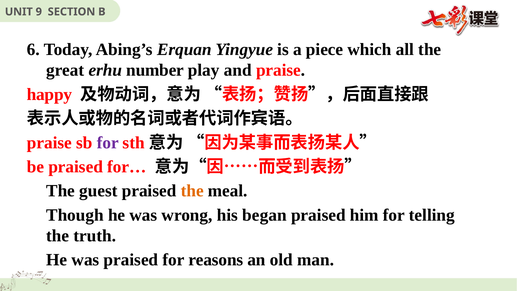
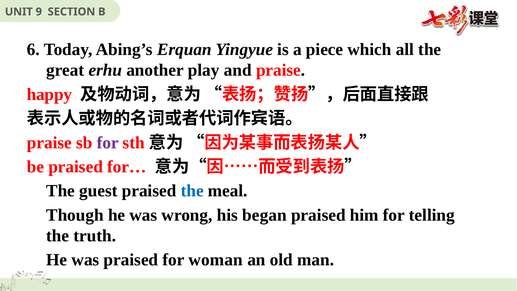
number: number -> another
the at (192, 191) colour: orange -> blue
reasons: reasons -> woman
